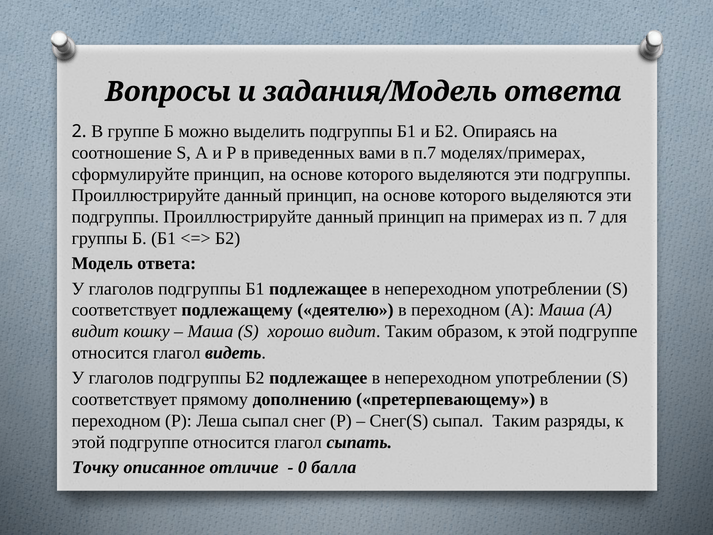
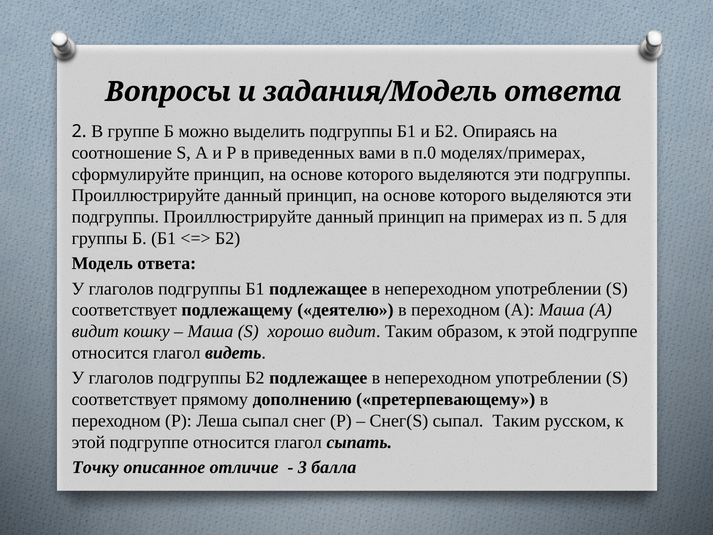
п.7: п.7 -> п.0
7: 7 -> 5
разряды: разряды -> русском
0: 0 -> 3
